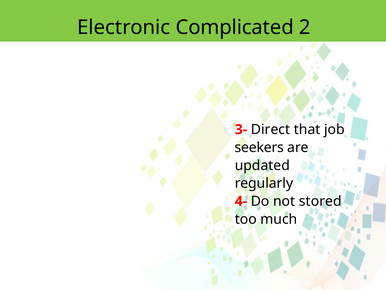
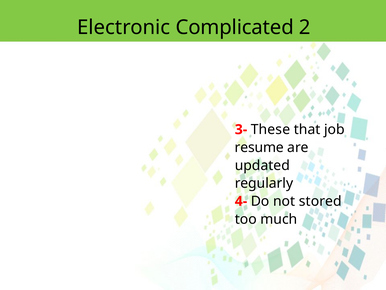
Direct: Direct -> These
seekers: seekers -> resume
